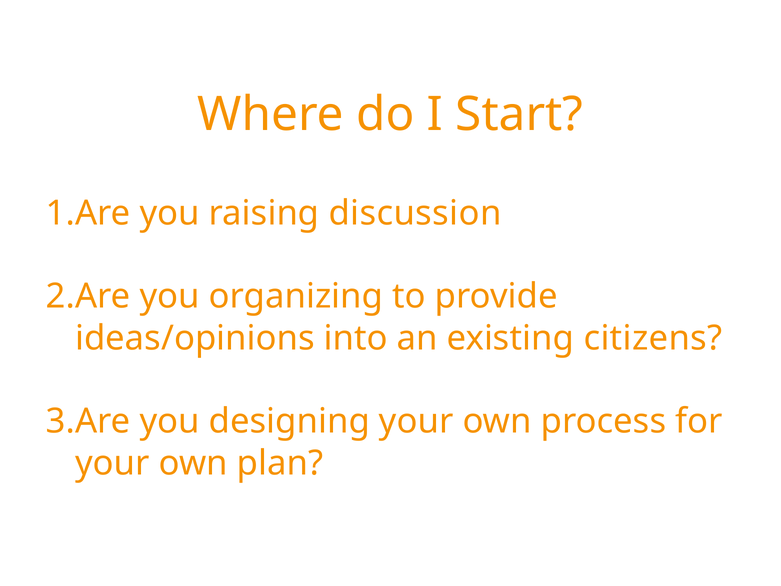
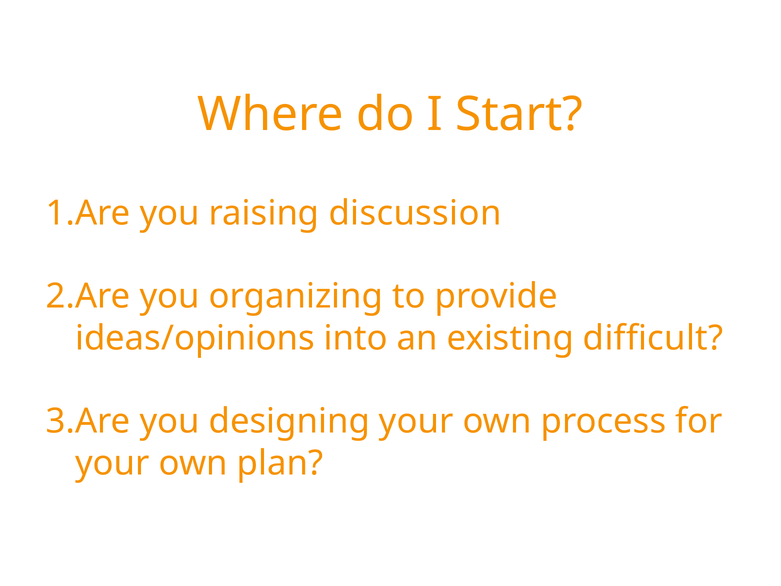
citizens: citizens -> difficult
